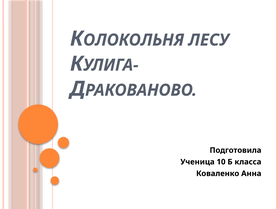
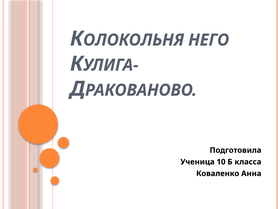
ЛЕСУ: ЛЕСУ -> НЕГО
